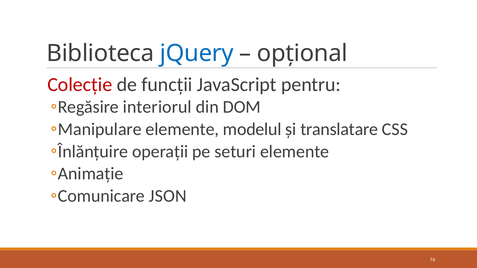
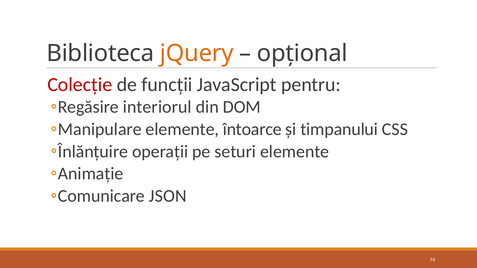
jQuery colour: blue -> orange
modelul: modelul -> întoarce
translatare: translatare -> timpanului
